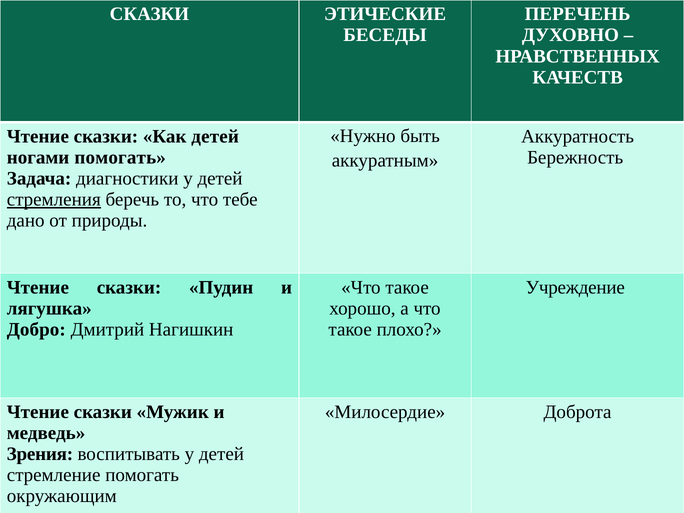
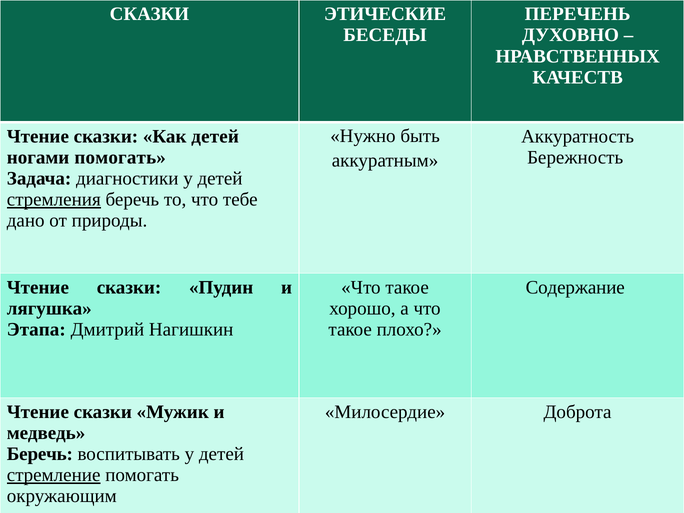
Учреждение: Учреждение -> Содержание
Добро: Добро -> Этапа
Зрения at (40, 454): Зрения -> Беречь
стремление underline: none -> present
